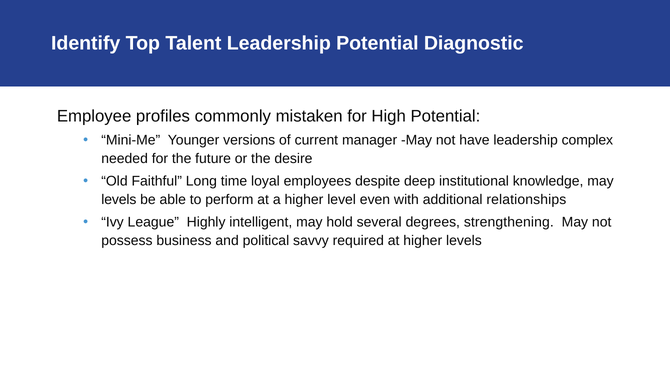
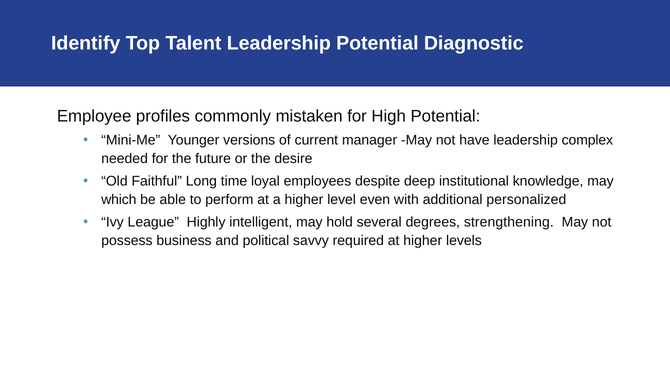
levels at (119, 200): levels -> which
relationships: relationships -> personalized
